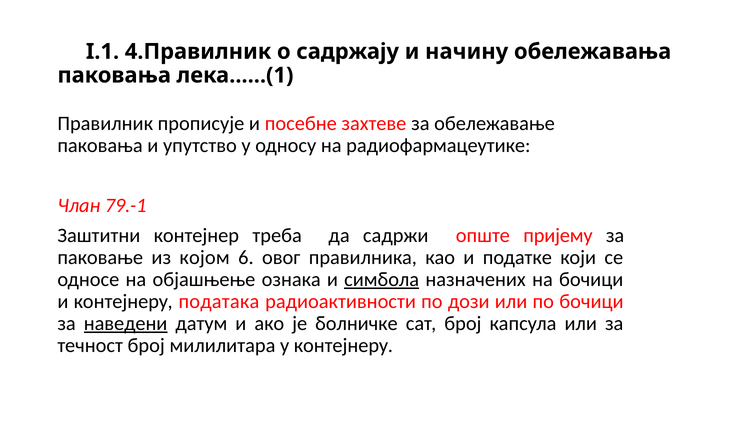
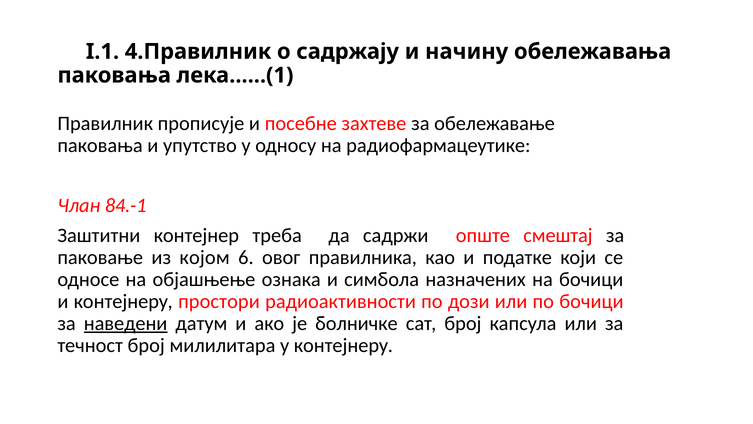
79.-1: 79.-1 -> 84.-1
пријему: пријему -> смештај
симбола underline: present -> none
података: података -> простори
